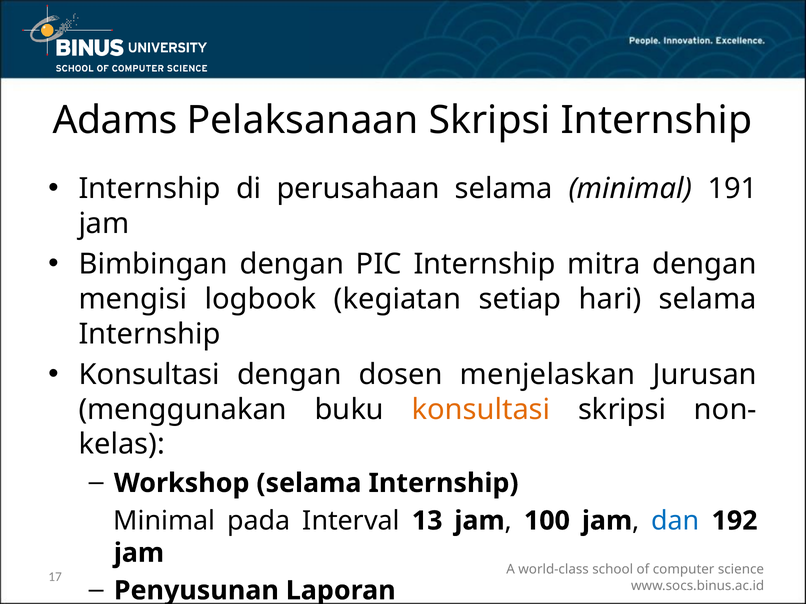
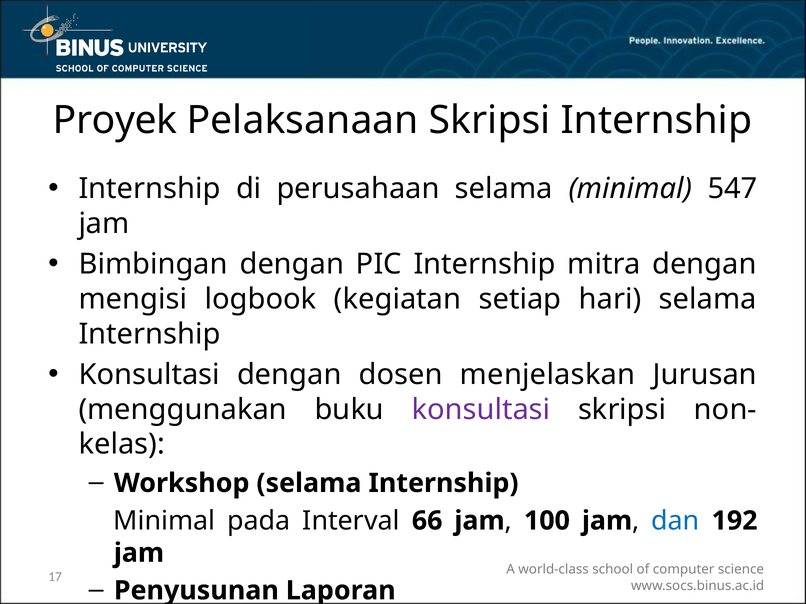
Adams: Adams -> Proyek
191: 191 -> 547
konsultasi at (481, 410) colour: orange -> purple
13: 13 -> 66
